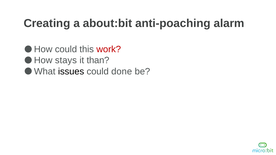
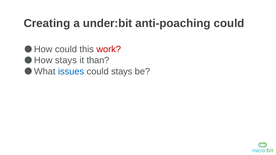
about:bit: about:bit -> under:bit
anti-poaching alarm: alarm -> could
issues colour: black -> blue
could done: done -> stays
